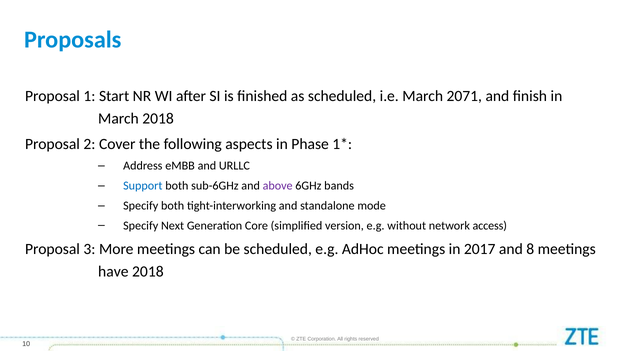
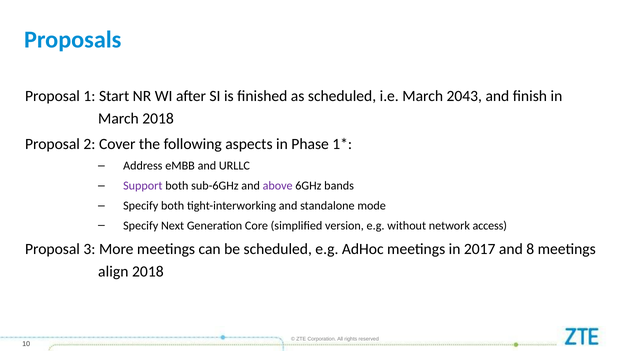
2071: 2071 -> 2043
Support colour: blue -> purple
have: have -> align
